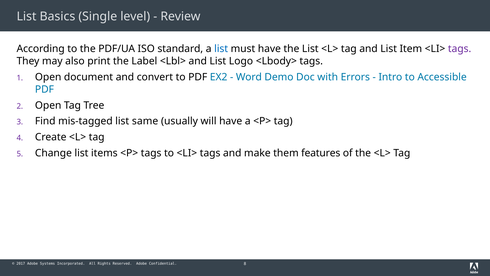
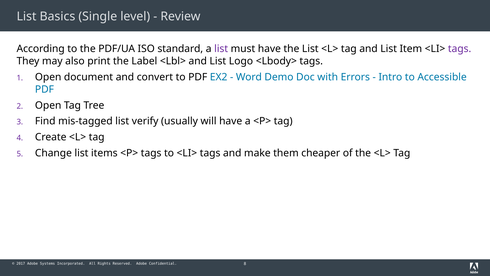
list at (221, 49) colour: blue -> purple
same: same -> verify
features: features -> cheaper
